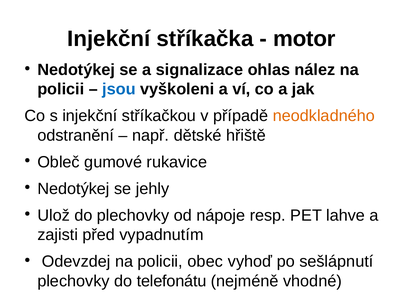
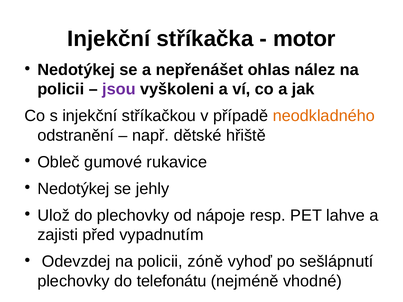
signalizace: signalizace -> nepřenášet
jsou colour: blue -> purple
obec: obec -> zóně
